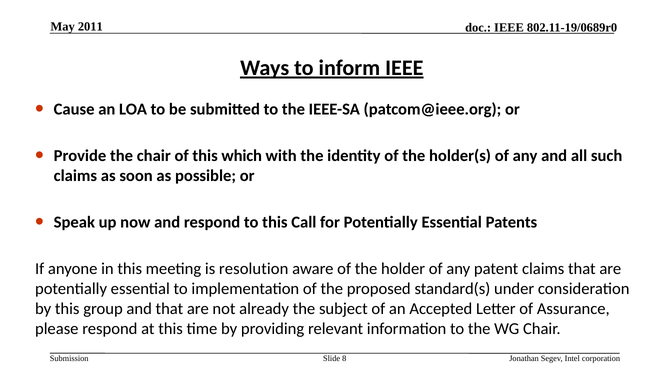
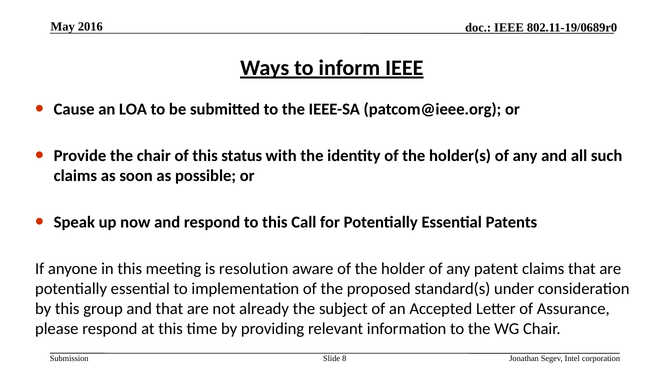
2011: 2011 -> 2016
which: which -> status
